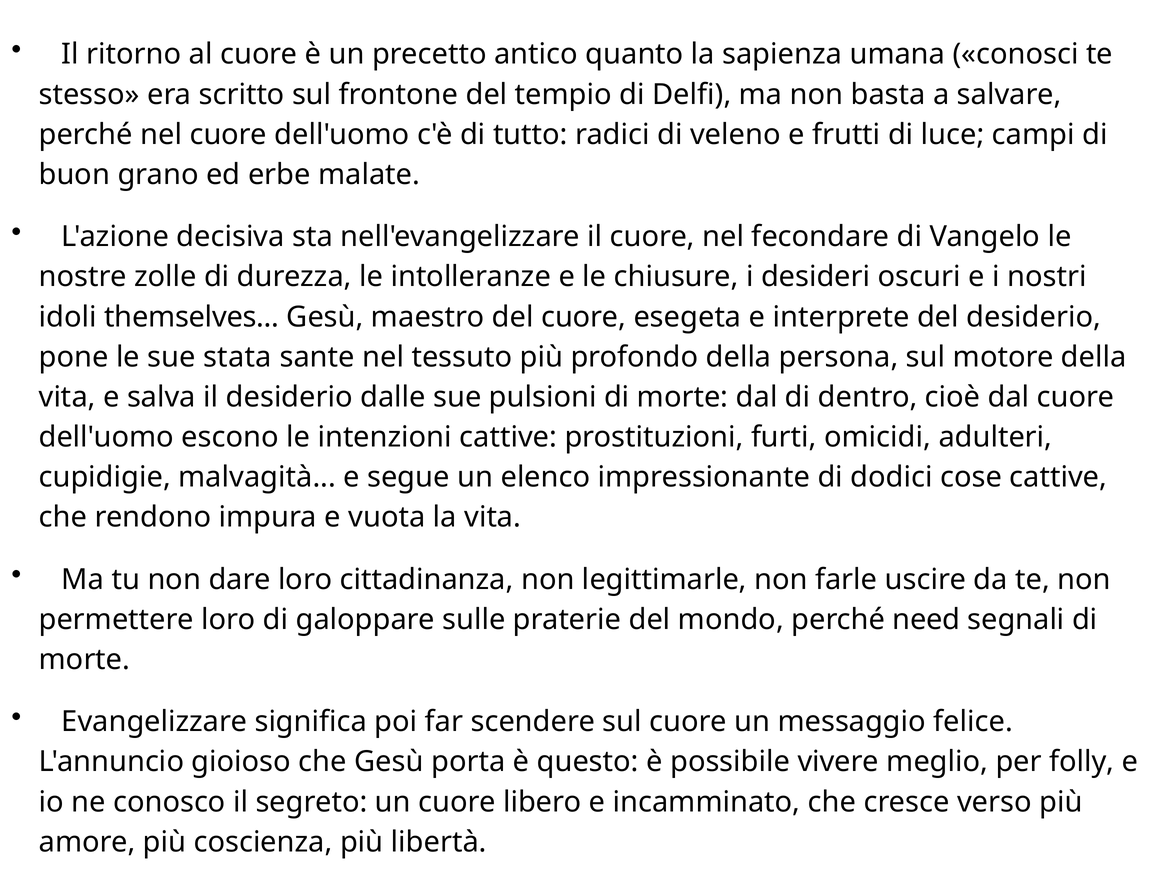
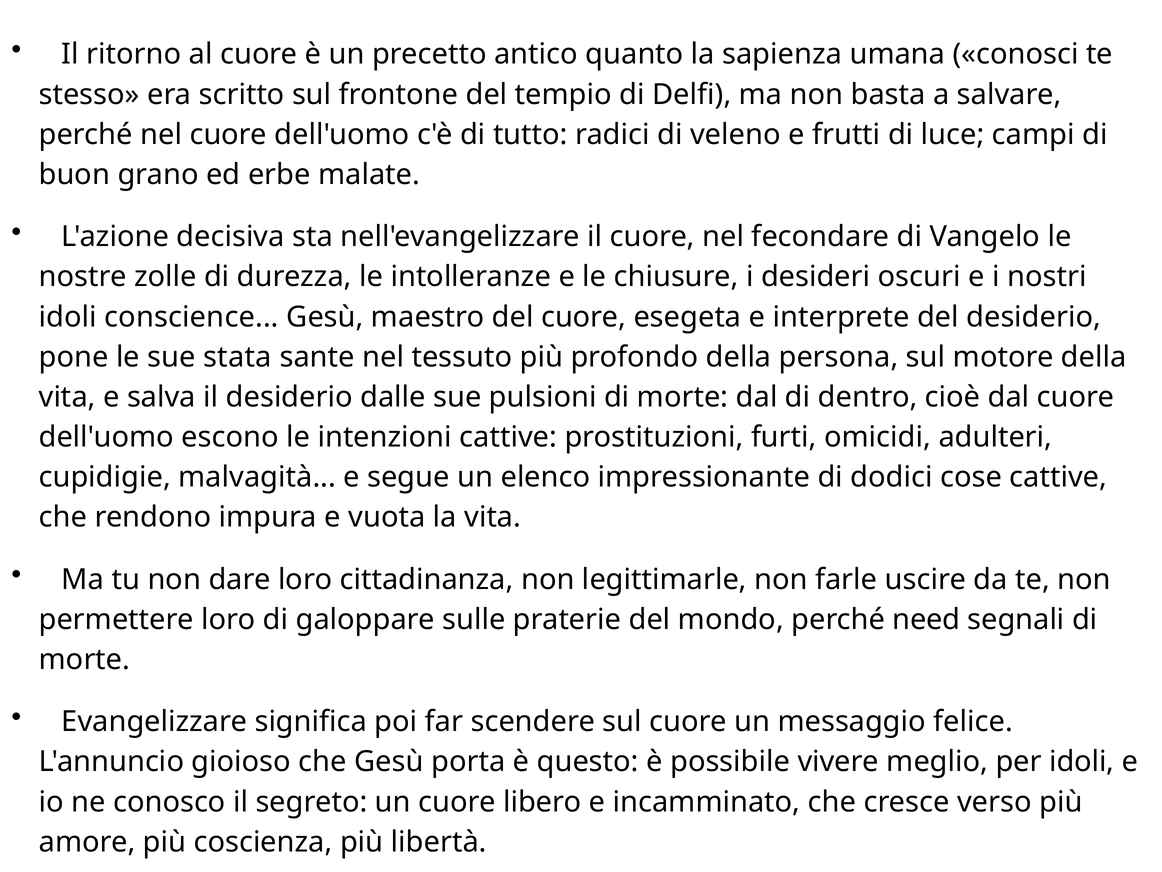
themselves: themselves -> conscience
per folly: folly -> idoli
